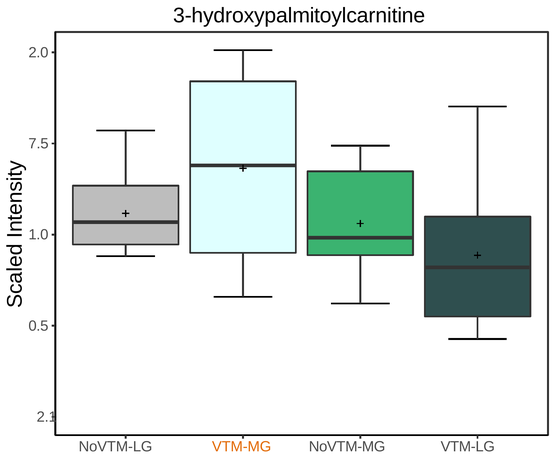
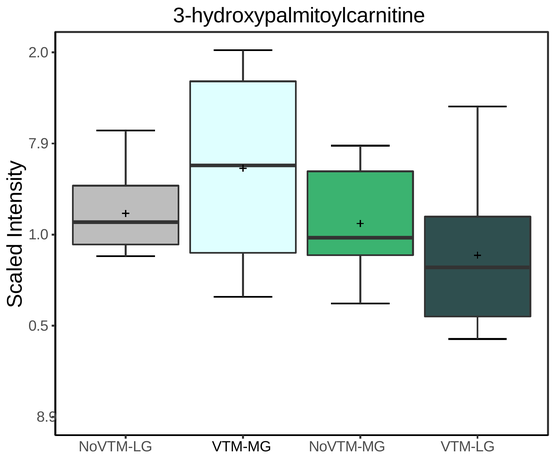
7.5: 7.5 -> 7.9
2.1: 2.1 -> 8.9
VTM-MG colour: orange -> black
